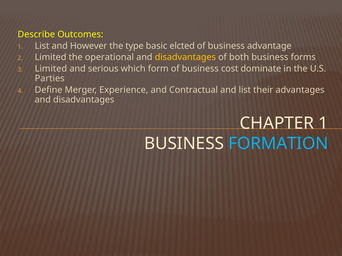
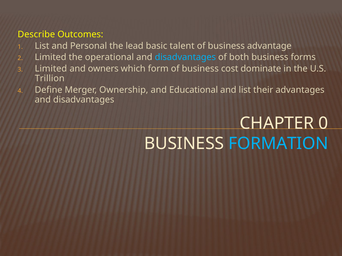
However: However -> Personal
type: type -> lead
elcted: elcted -> talent
disadvantages at (185, 57) colour: yellow -> light blue
serious: serious -> owners
Parties: Parties -> Trillion
Experience: Experience -> Ownership
Contractual: Contractual -> Educational
CHAPTER 1: 1 -> 0
